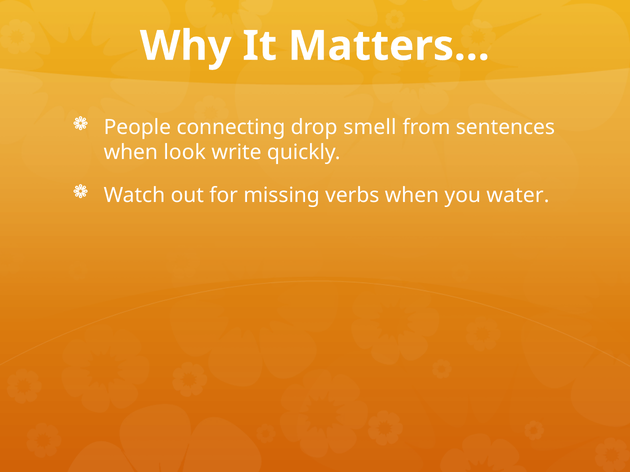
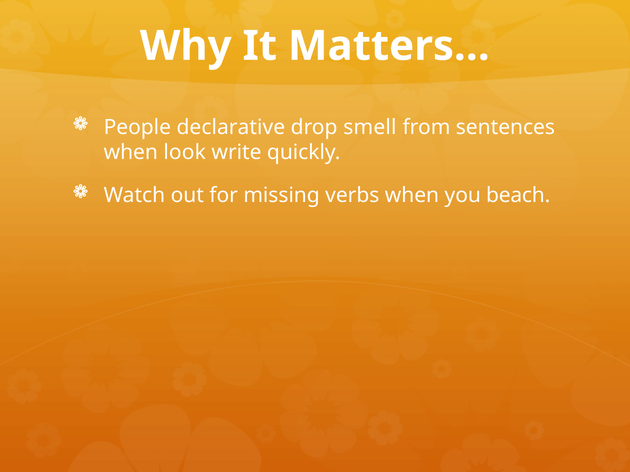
connecting: connecting -> declarative
water: water -> beach
